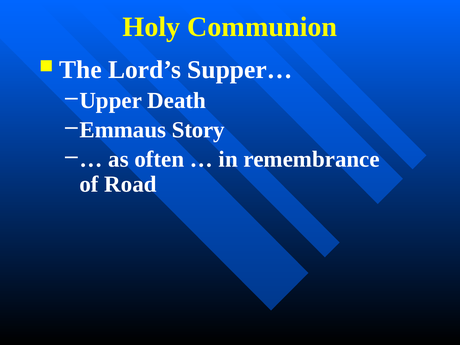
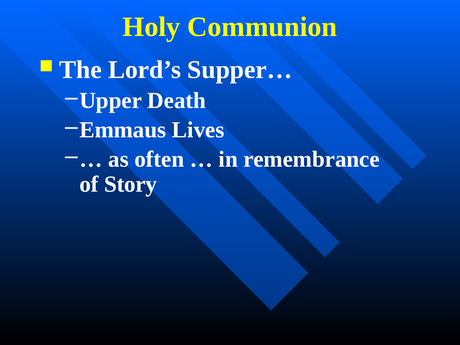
Story: Story -> Lives
Road: Road -> Story
